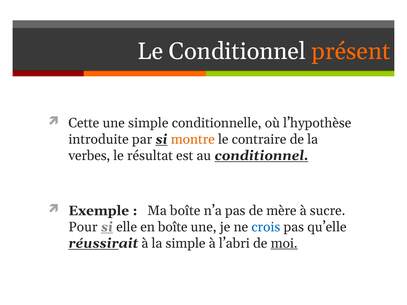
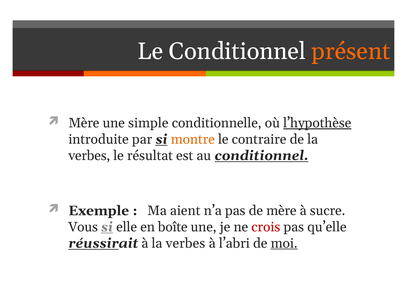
Cette at (84, 123): Cette -> Mère
l’hypothèse underline: none -> present
Ma boîte: boîte -> aient
Pour: Pour -> Vous
crois colour: blue -> red
à la simple: simple -> verbes
